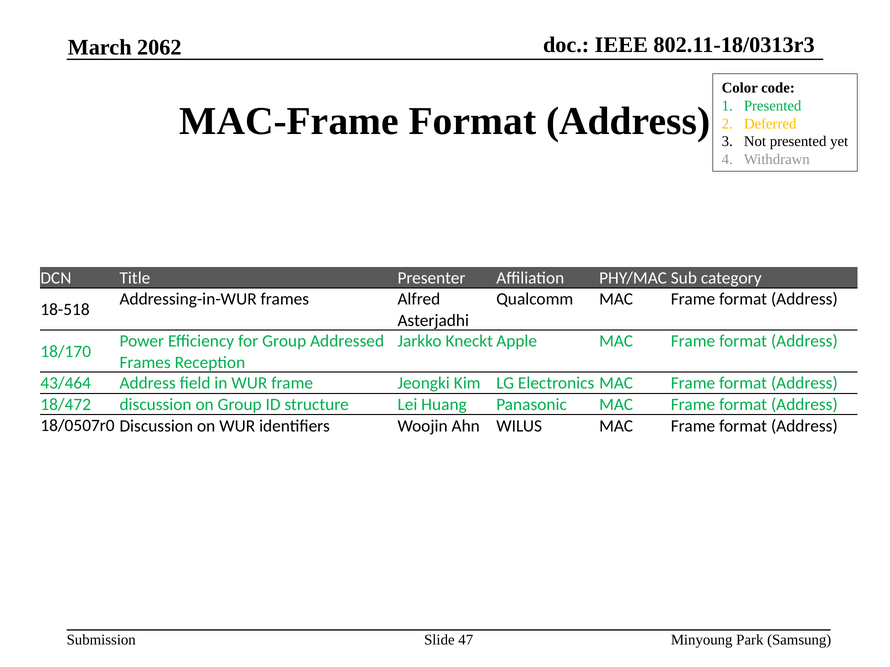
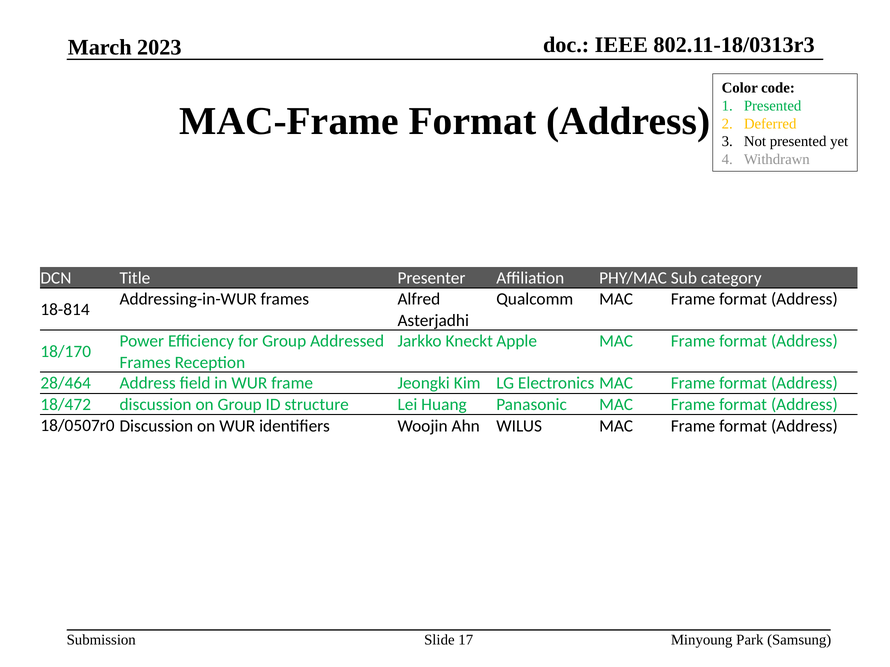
2062: 2062 -> 2023
18-518: 18-518 -> 18-814
43/464: 43/464 -> 28/464
47: 47 -> 17
